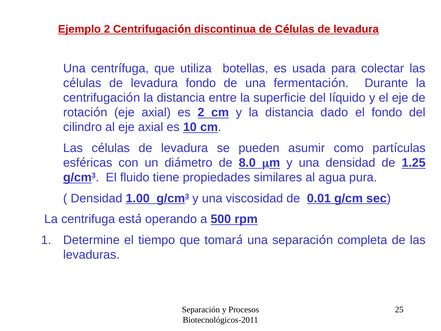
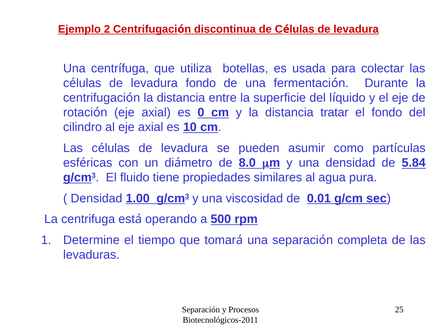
es 2: 2 -> 0
dado: dado -> tratar
1.25: 1.25 -> 5.84
